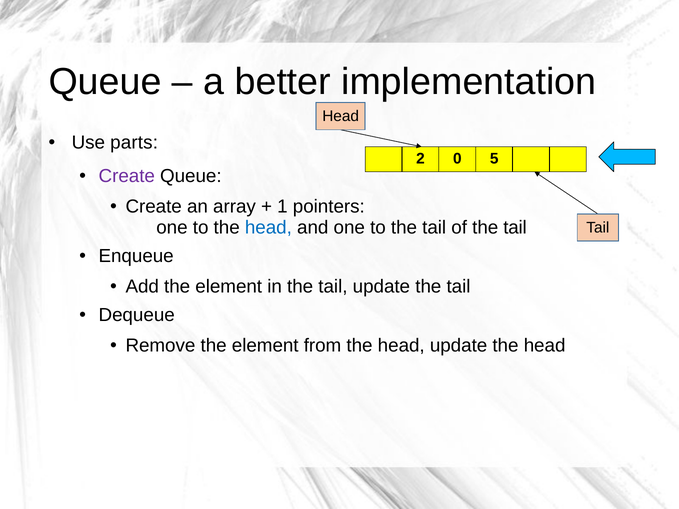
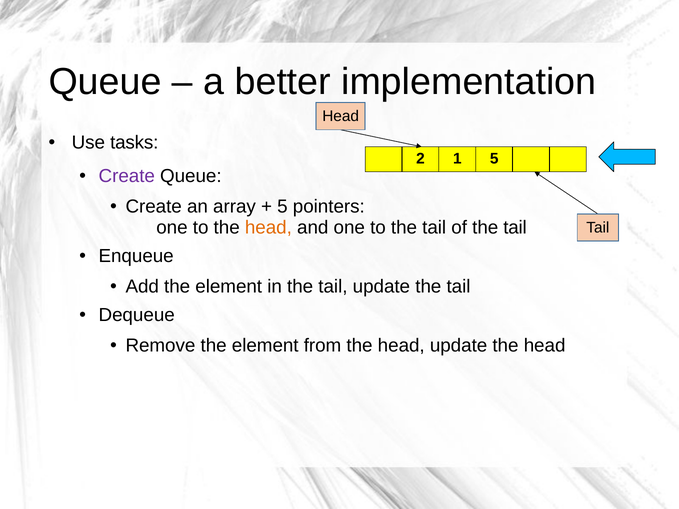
parts: parts -> tasks
0: 0 -> 1
1 at (282, 207): 1 -> 5
head at (268, 228) colour: blue -> orange
